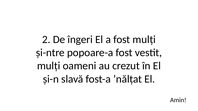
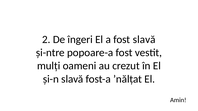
fost mulți: mulți -> slavă
